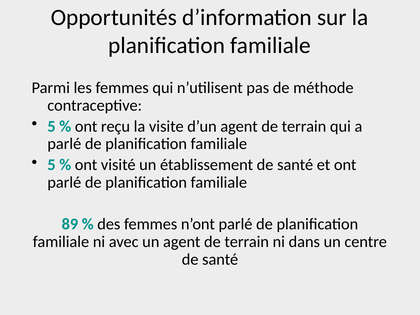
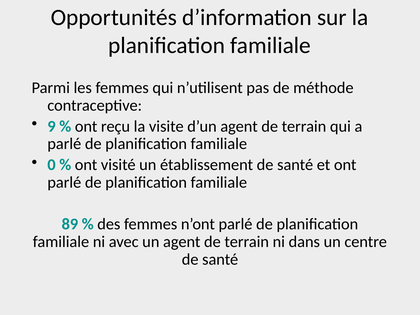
5 at (52, 126): 5 -> 9
5 at (52, 165): 5 -> 0
